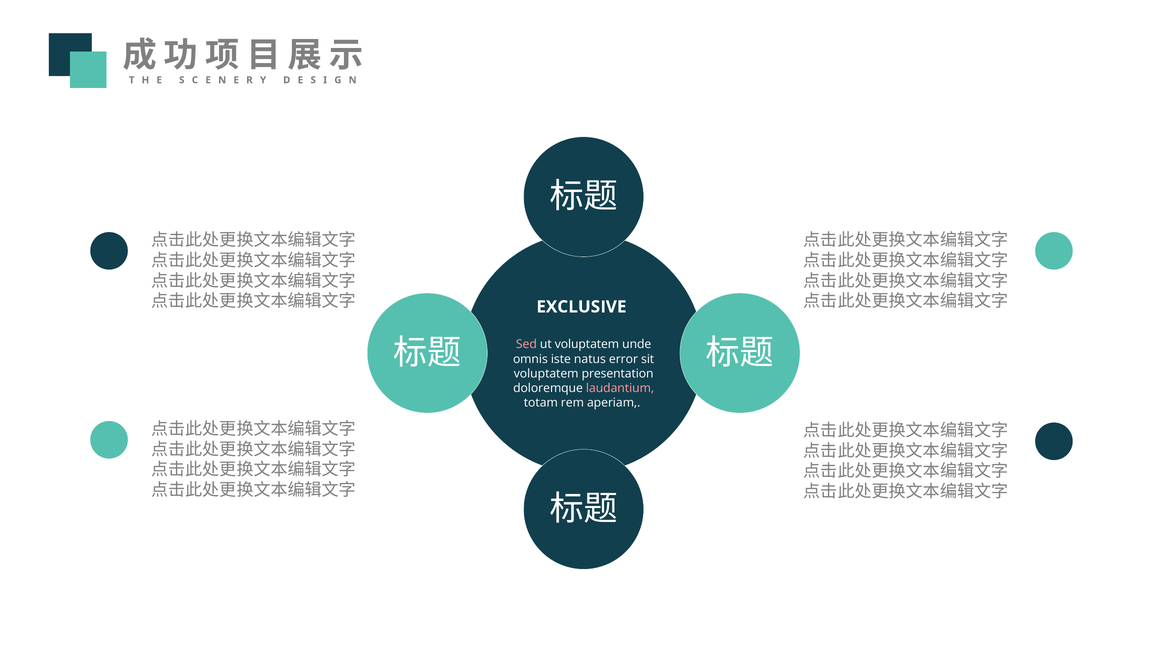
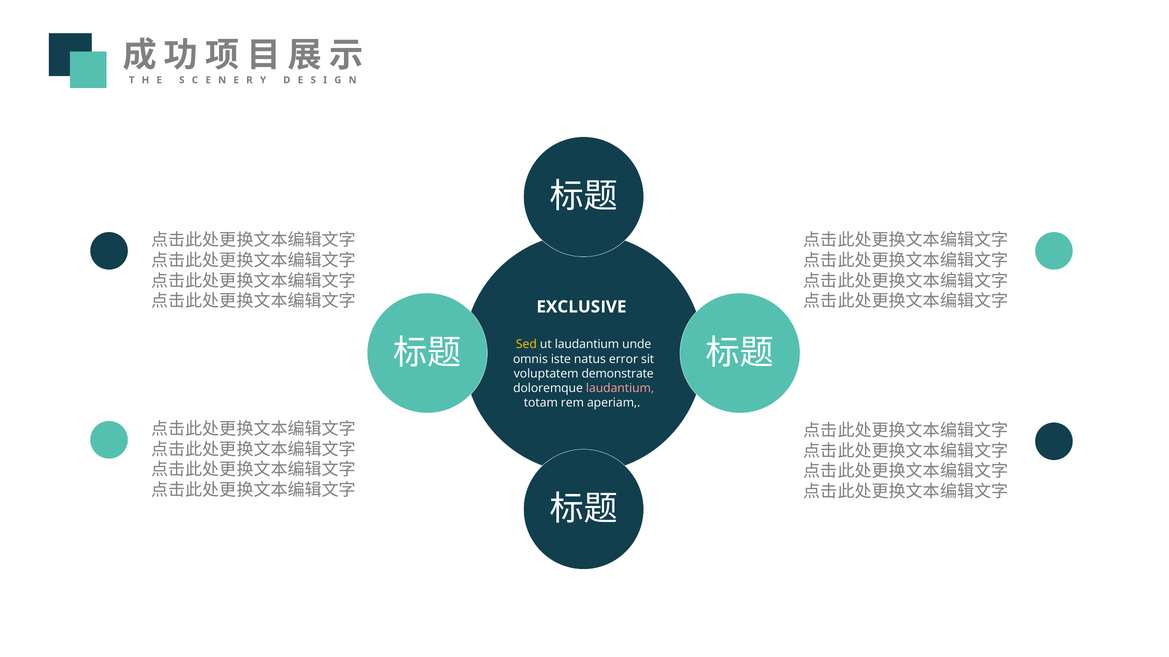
Sed colour: pink -> yellow
ut voluptatem: voluptatem -> laudantium
presentation: presentation -> demonstrate
